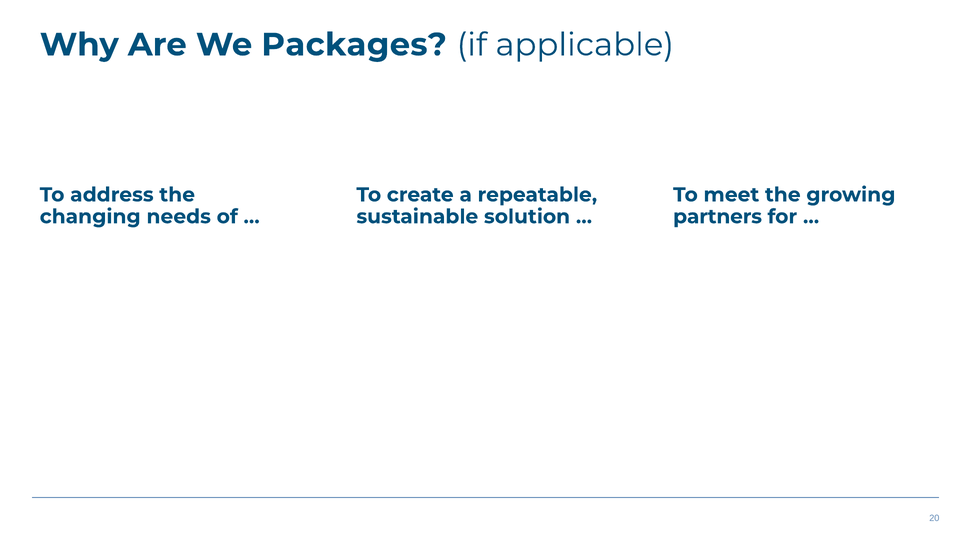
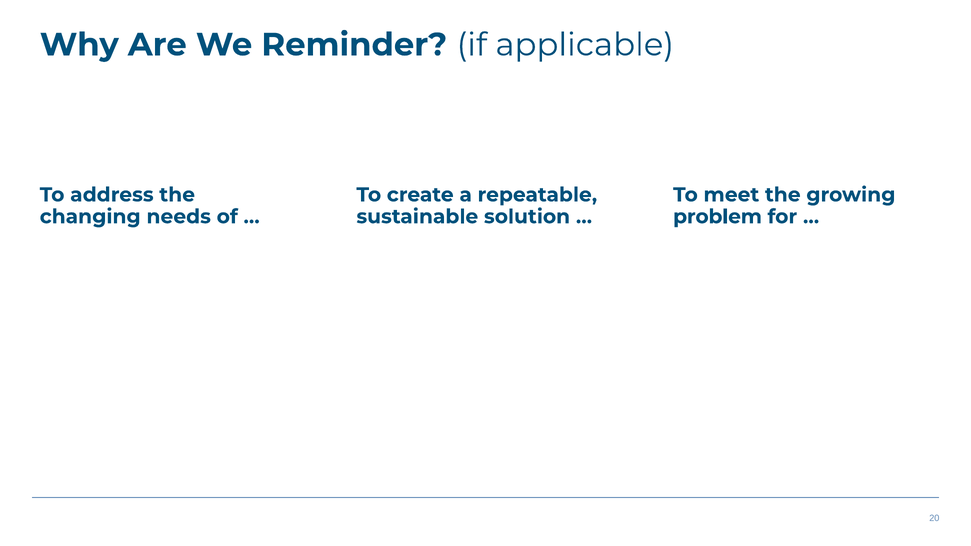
Packages: Packages -> Reminder
partners: partners -> problem
